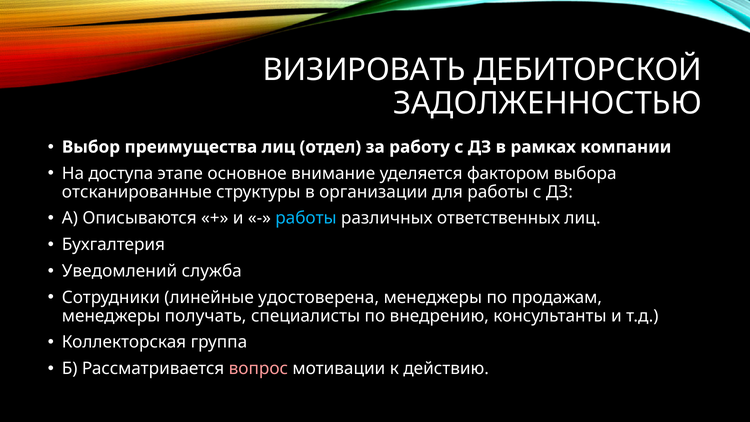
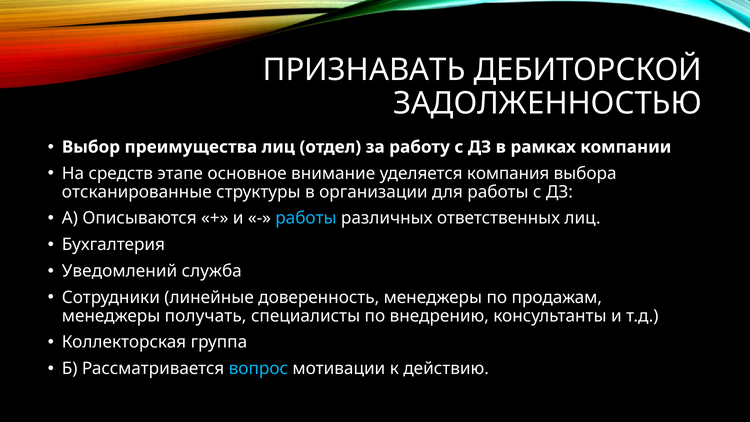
ВИЗИРОВАТЬ: ВИЗИРОВАТЬ -> ПРИЗНАВАТЬ
доступа: доступа -> средств
фактором: фактором -> компания
удостоверена: удостоверена -> доверенность
вопрос colour: pink -> light blue
